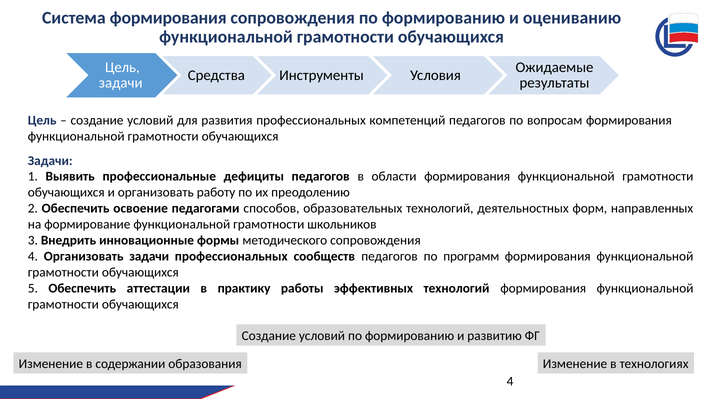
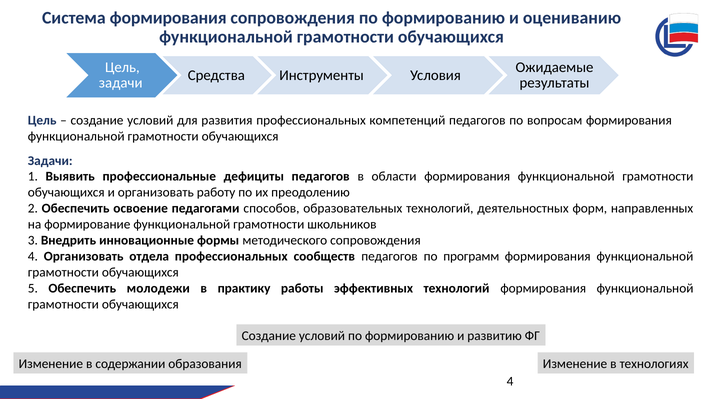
Организовать задачи: задачи -> отдела
аттестации: аттестации -> молодежи
